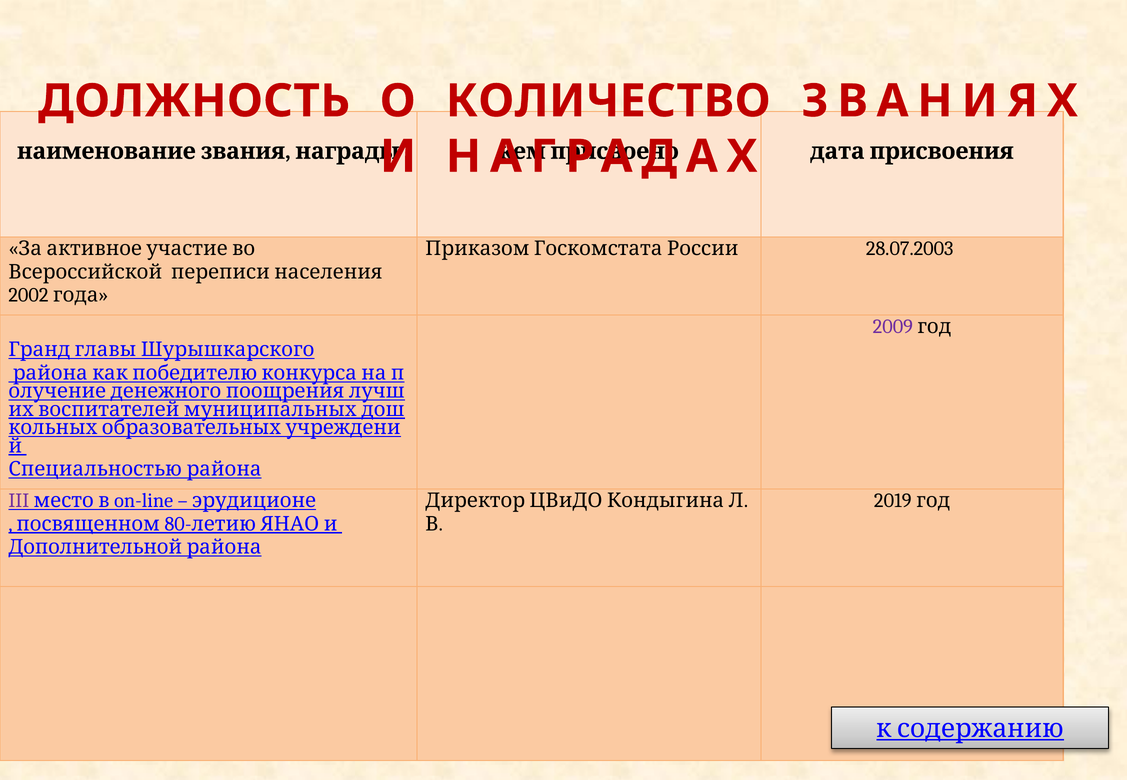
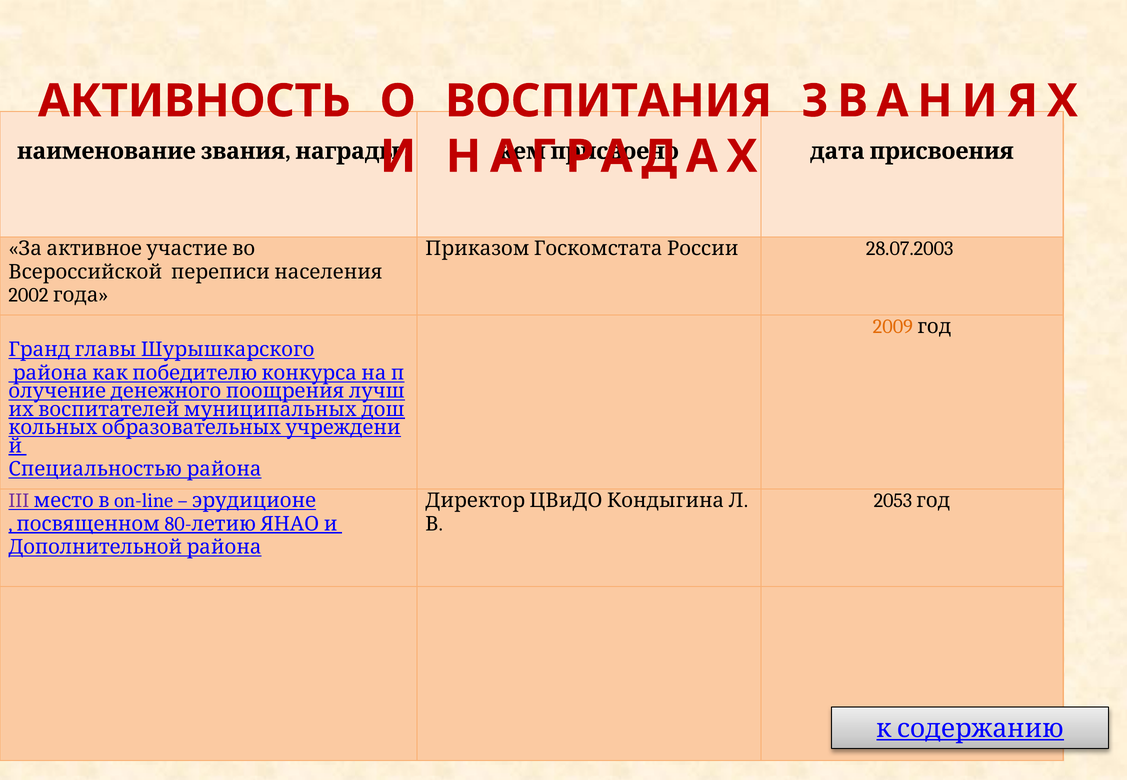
ДОЛЖНОСТЬ: ДОЛЖНОСТЬ -> АКТИВНОСТЬ
КОЛИЧЕСТВО: КОЛИЧЕСТВО -> ВОСПИТАНИЯ
2009 colour: purple -> orange
2019: 2019 -> 2053
